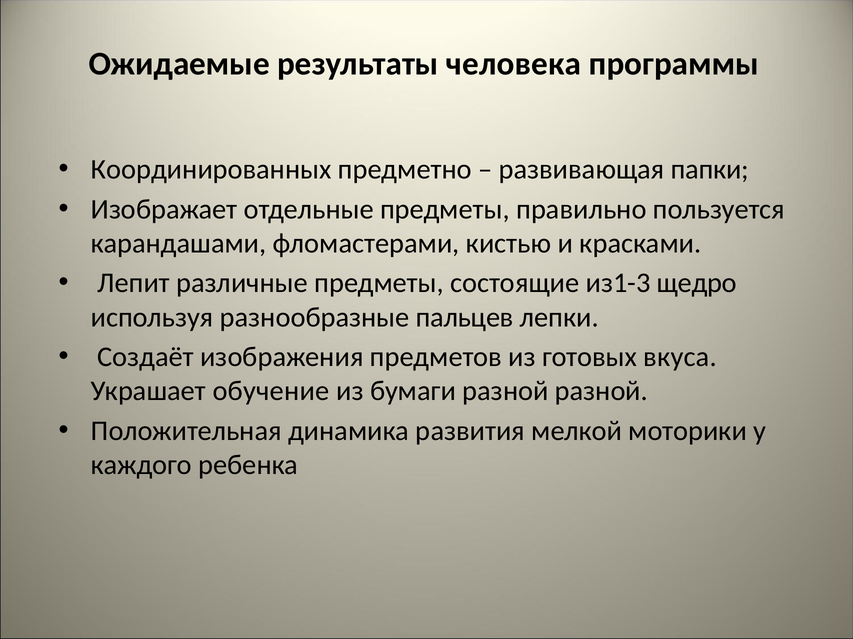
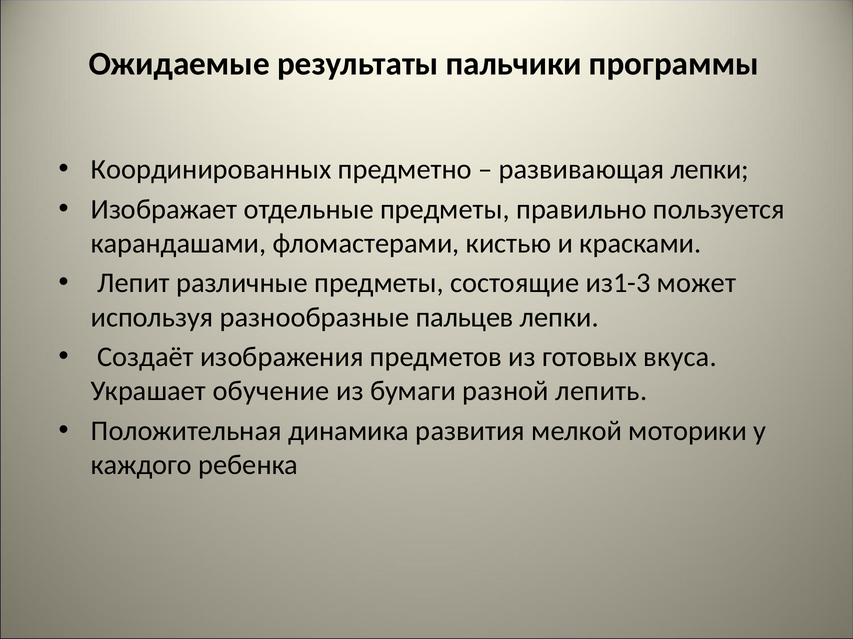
человека: человека -> пальчики
развивающая папки: папки -> лепки
щедро: щедро -> может
разной разной: разной -> лепить
